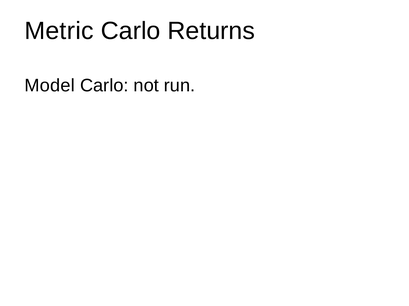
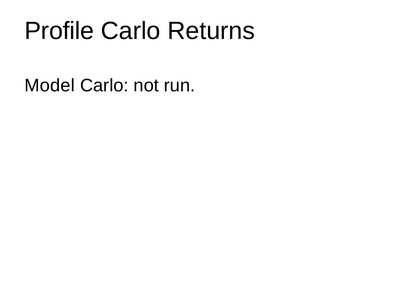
Metric: Metric -> Profile
